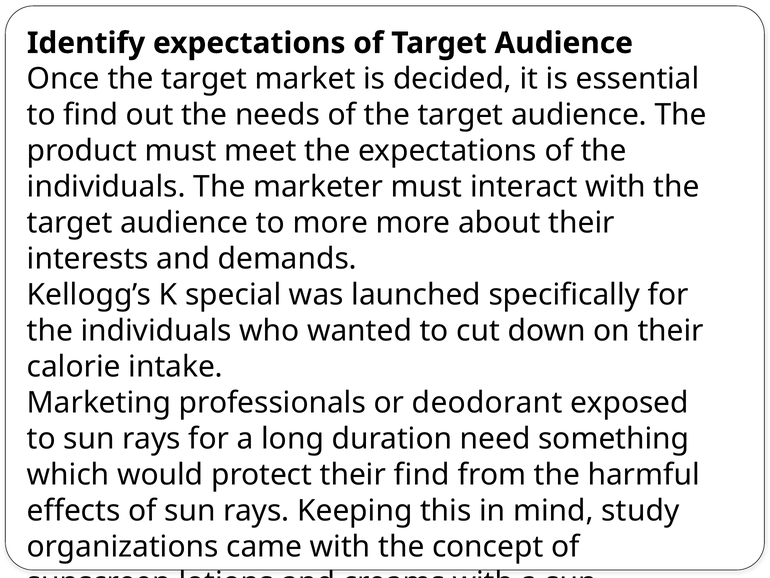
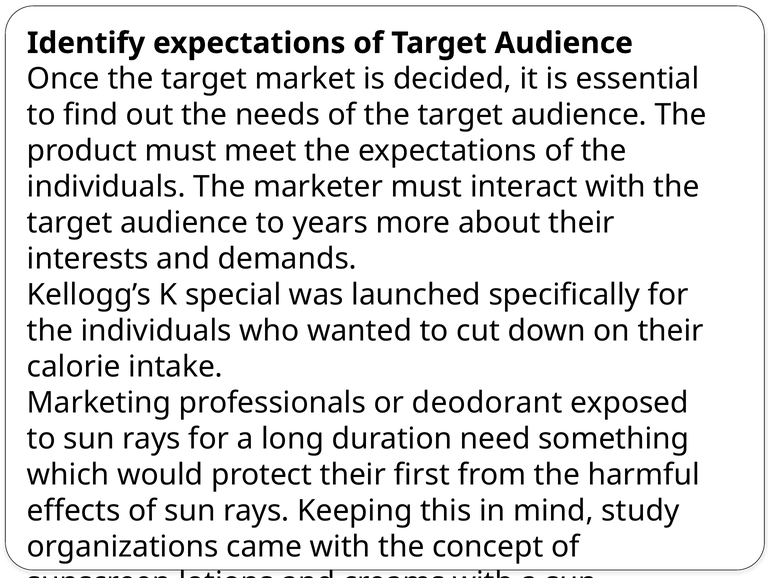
to more: more -> years
their find: find -> first
